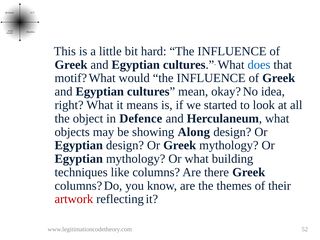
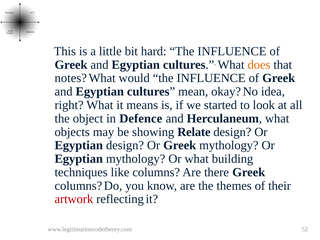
does colour: blue -> orange
motif: motif -> notes
Along: Along -> Relate
